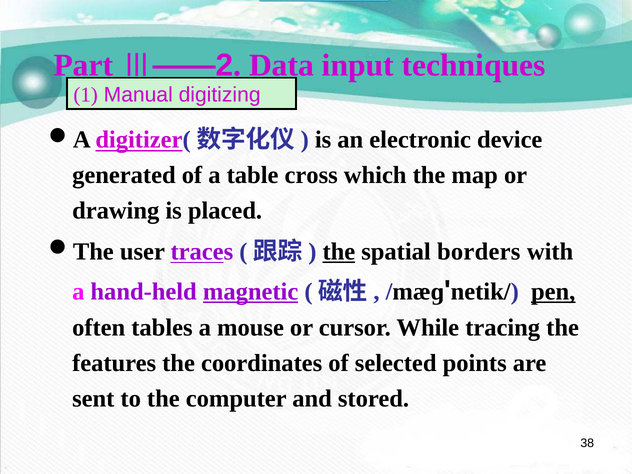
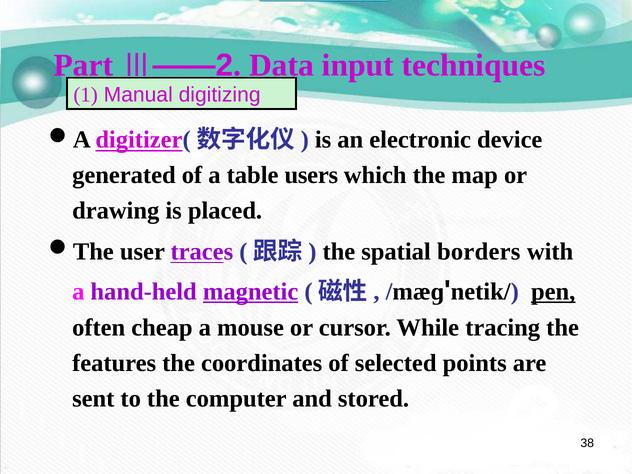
cross: cross -> users
the at (339, 252) underline: present -> none
tables: tables -> cheap
